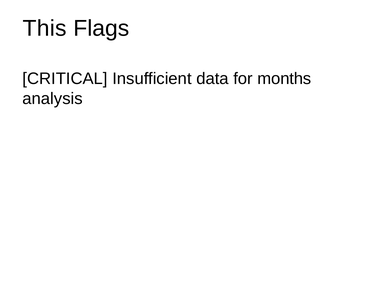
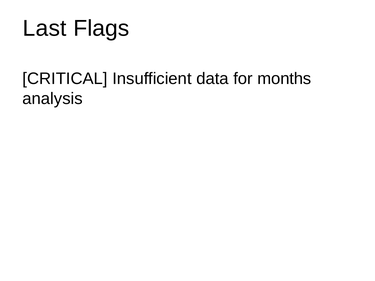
This: This -> Last
